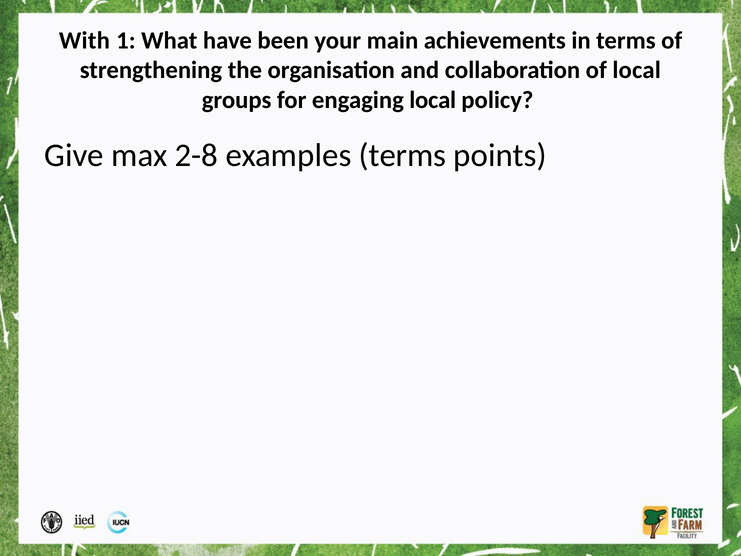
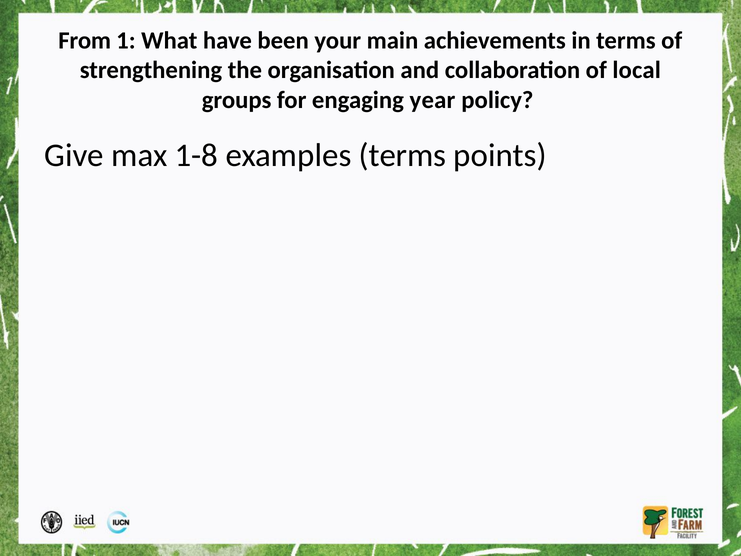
With: With -> From
engaging local: local -> year
2-8: 2-8 -> 1-8
